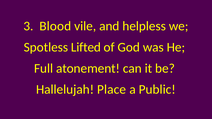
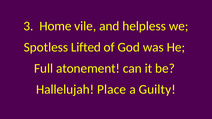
Blood: Blood -> Home
Public: Public -> Guilty
